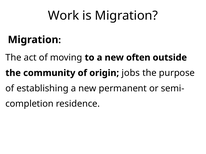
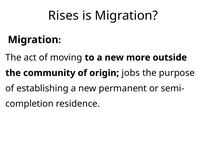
Work: Work -> Rises
often: often -> more
